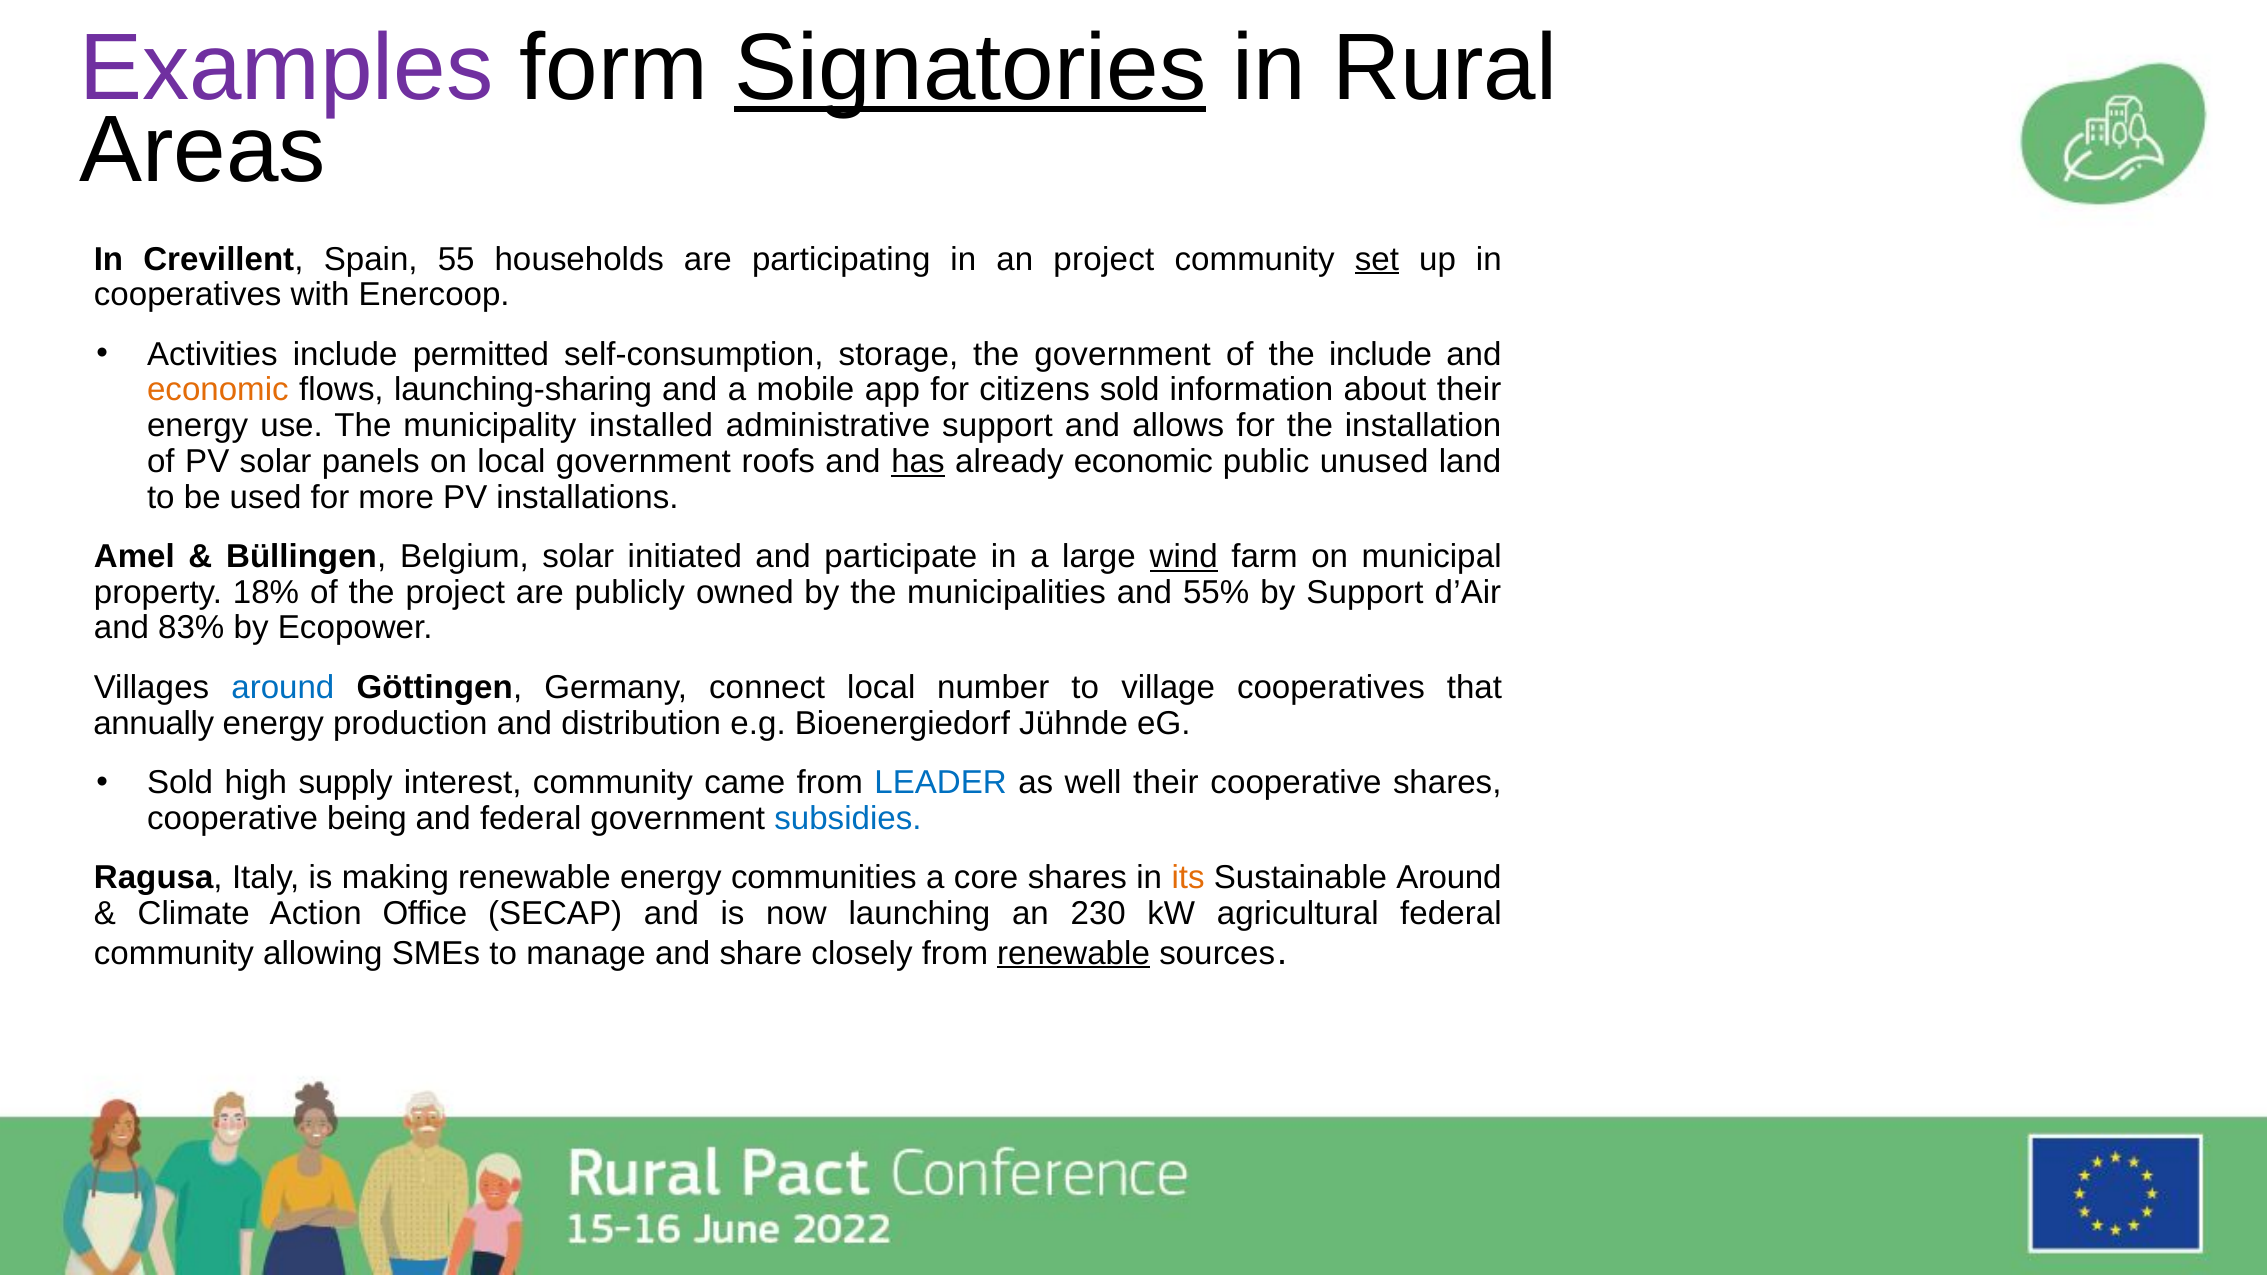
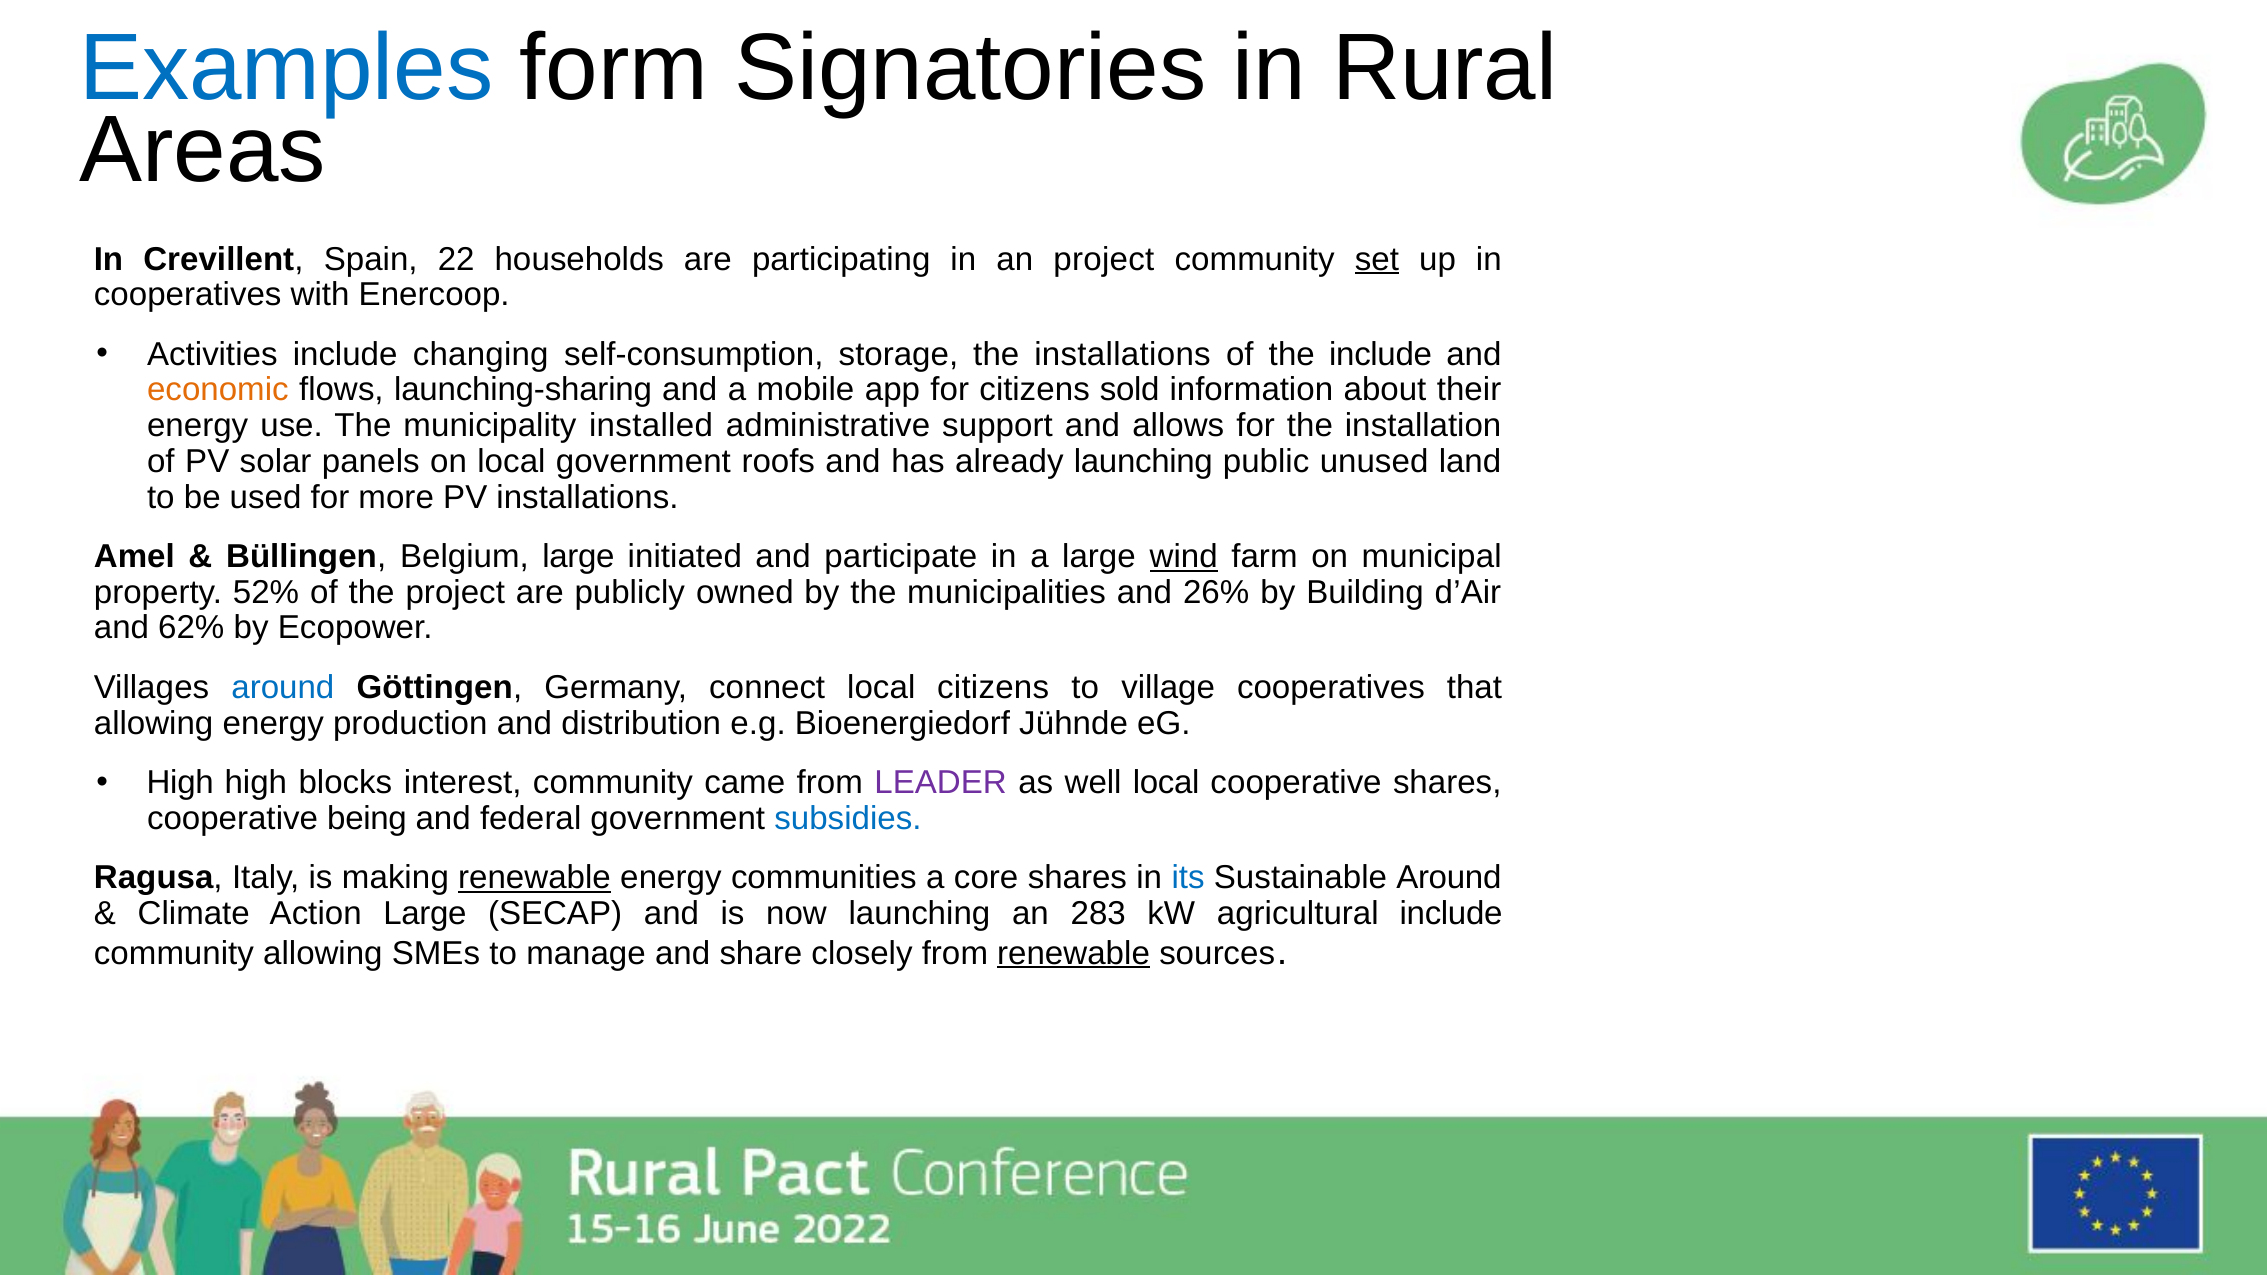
Examples colour: purple -> blue
Signatories underline: present -> none
55: 55 -> 22
permitted: permitted -> changing
the government: government -> installations
has underline: present -> none
already economic: economic -> launching
Belgium solar: solar -> large
18%: 18% -> 52%
55%: 55% -> 26%
by Support: Support -> Building
83%: 83% -> 62%
local number: number -> citizens
annually at (154, 723): annually -> allowing
Sold at (180, 783): Sold -> High
supply: supply -> blocks
LEADER colour: blue -> purple
well their: their -> local
renewable at (534, 878) underline: none -> present
its colour: orange -> blue
Action Office: Office -> Large
230: 230 -> 283
agricultural federal: federal -> include
